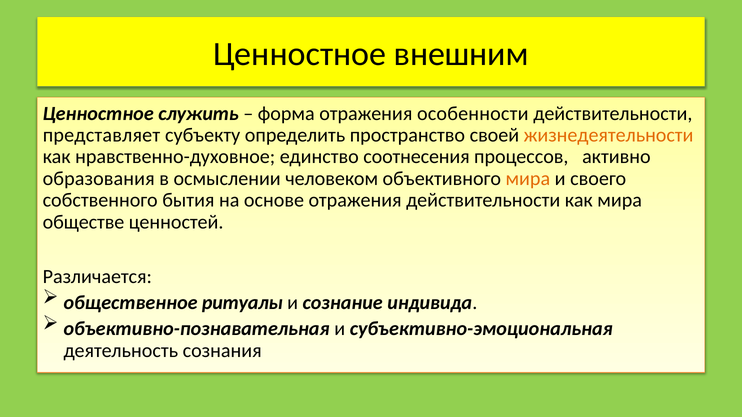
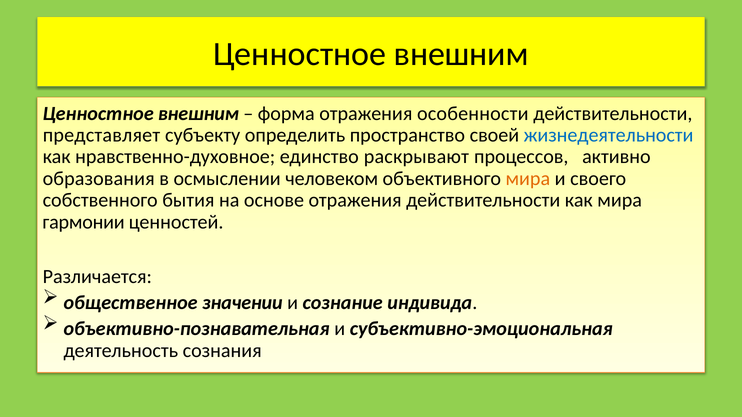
служить at (198, 114): служить -> внешним
жизнедеятельности colour: orange -> blue
соотнесения: соотнесения -> раскрывают
обществе: обществе -> гармонии
ритуалы: ритуалы -> значении
